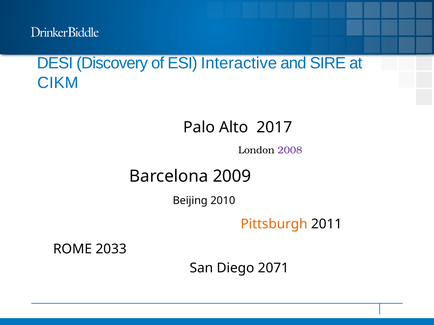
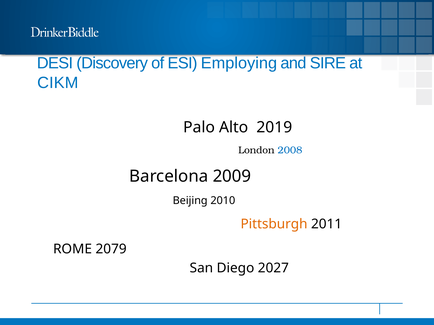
Interactive: Interactive -> Employing
2017: 2017 -> 2019
2008 colour: purple -> blue
2033: 2033 -> 2079
2071: 2071 -> 2027
